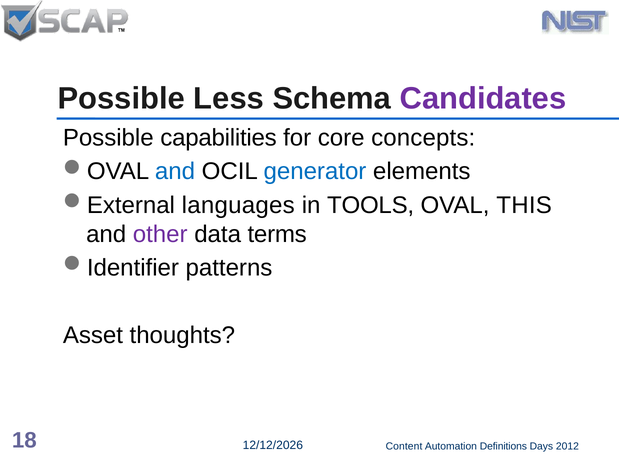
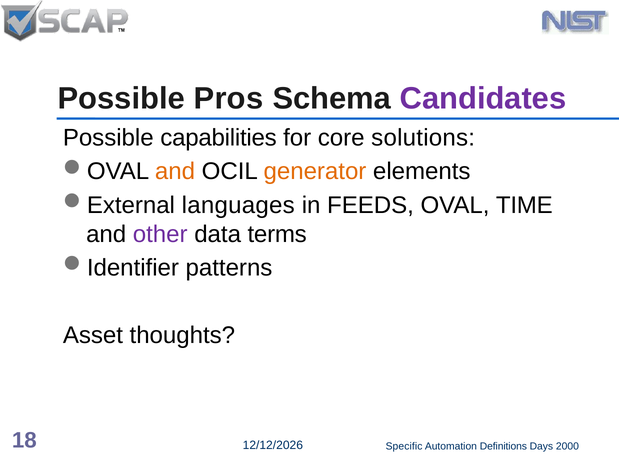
Less: Less -> Pros
concepts: concepts -> solutions
and at (175, 172) colour: blue -> orange
generator colour: blue -> orange
TOOLS: TOOLS -> FEEDS
THIS: THIS -> TIME
Content: Content -> Specific
2012: 2012 -> 2000
